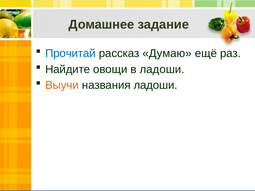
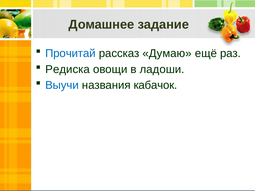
Найдите: Найдите -> Редиска
Выучи colour: orange -> blue
названия ладоши: ладоши -> кабачок
